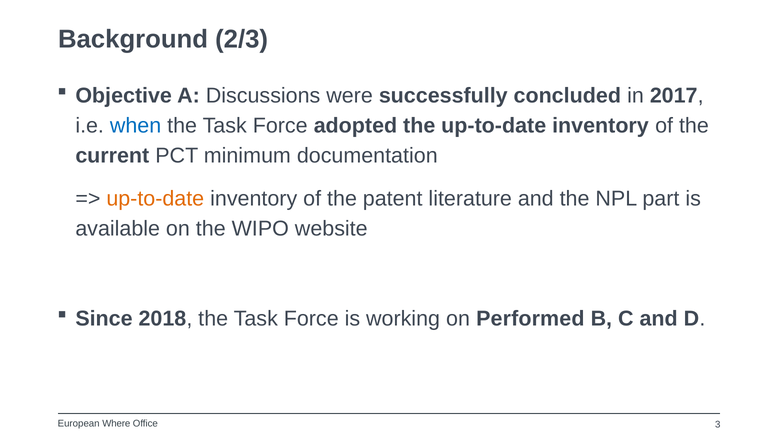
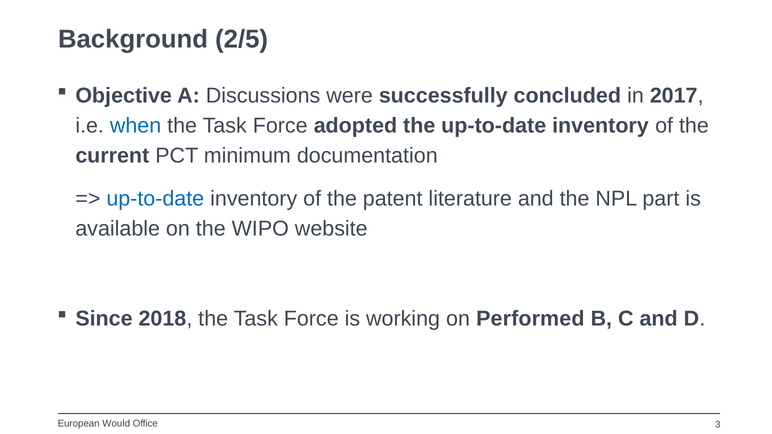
2/3: 2/3 -> 2/5
up-to-date at (155, 199) colour: orange -> blue
Where: Where -> Would
